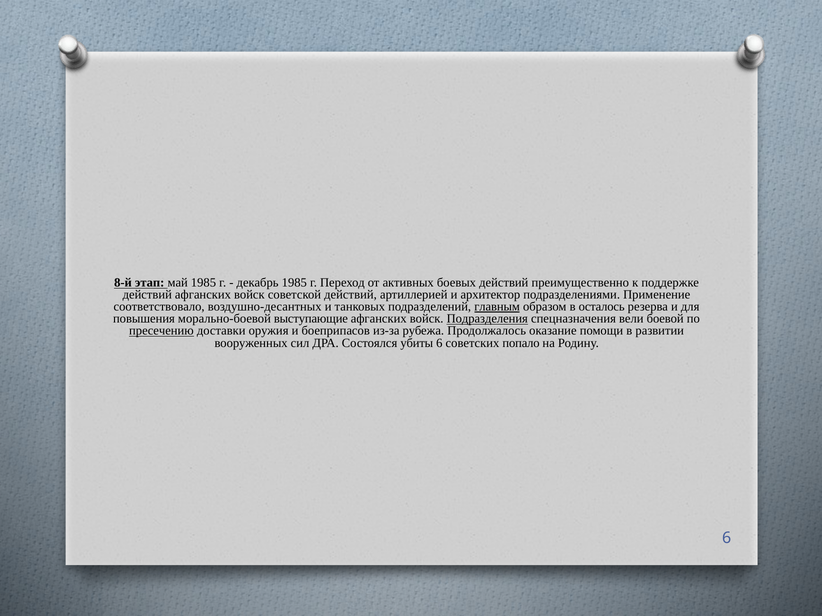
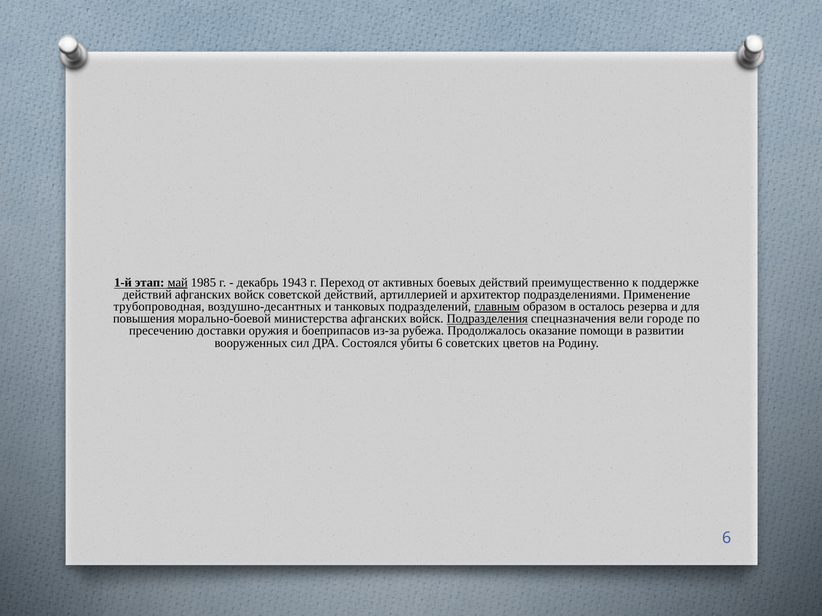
8-й: 8-й -> 1-й
май underline: none -> present
декабрь 1985: 1985 -> 1943
соответствовало: соответствовало -> трубопроводная
выступающие: выступающие -> министерства
боевой: боевой -> городе
пресечению underline: present -> none
попало: попало -> цветов
